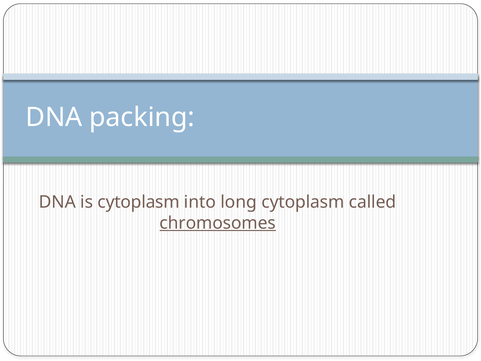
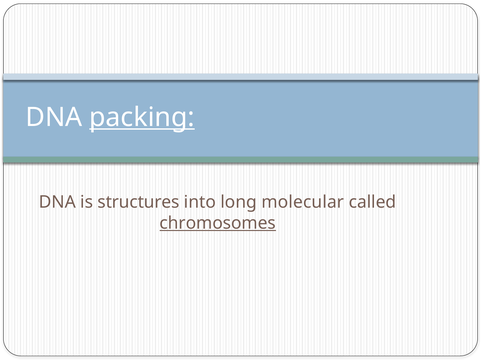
packing underline: none -> present
is cytoplasm: cytoplasm -> structures
long cytoplasm: cytoplasm -> molecular
